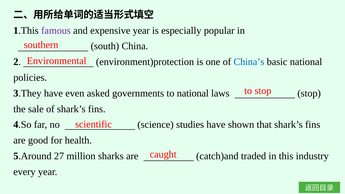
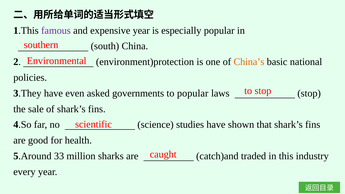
China’s colour: blue -> orange
to national: national -> popular
27: 27 -> 33
